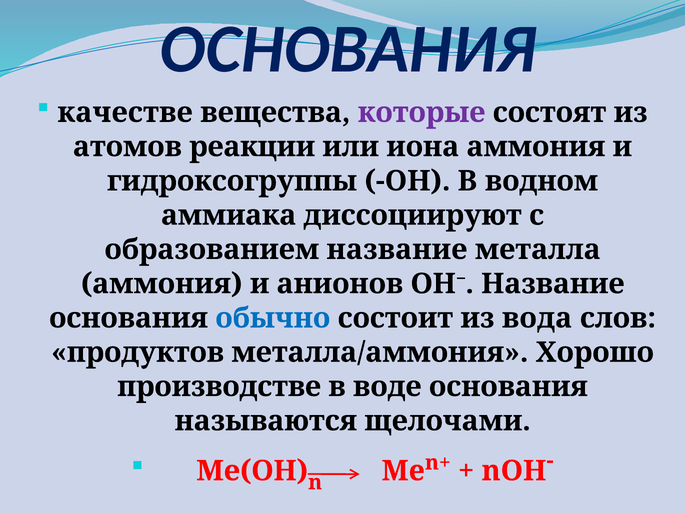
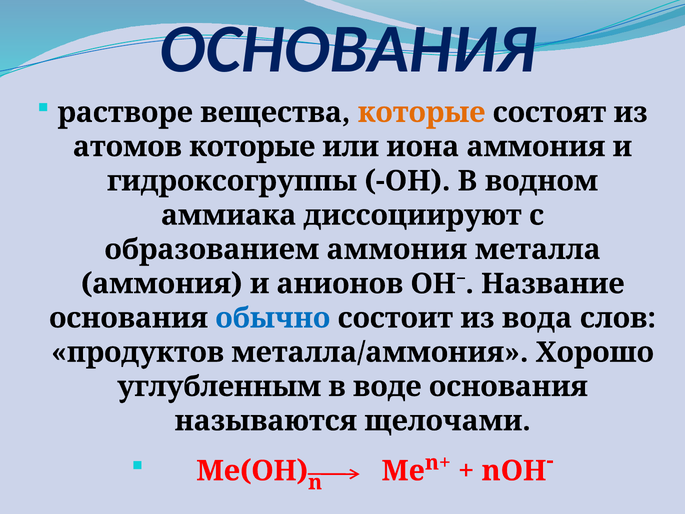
качестве: качестве -> растворе
которые at (422, 112) colour: purple -> orange
атомов реакции: реакции -> которые
образованием название: название -> аммония
производстве: производстве -> углубленным
